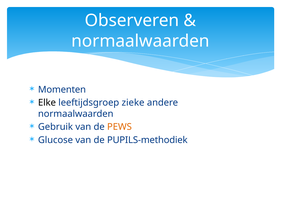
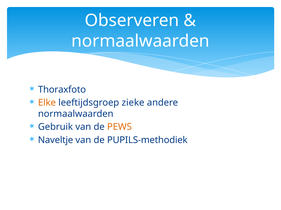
Momenten: Momenten -> Thoraxfoto
Elke colour: black -> orange
Glucose: Glucose -> Naveltje
